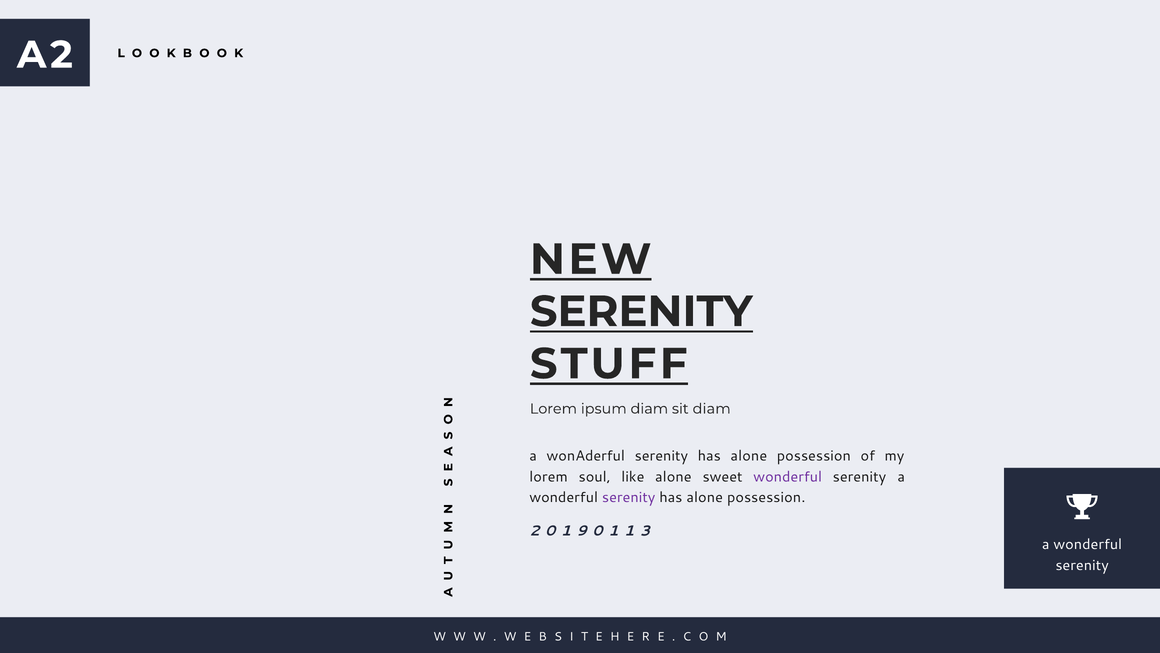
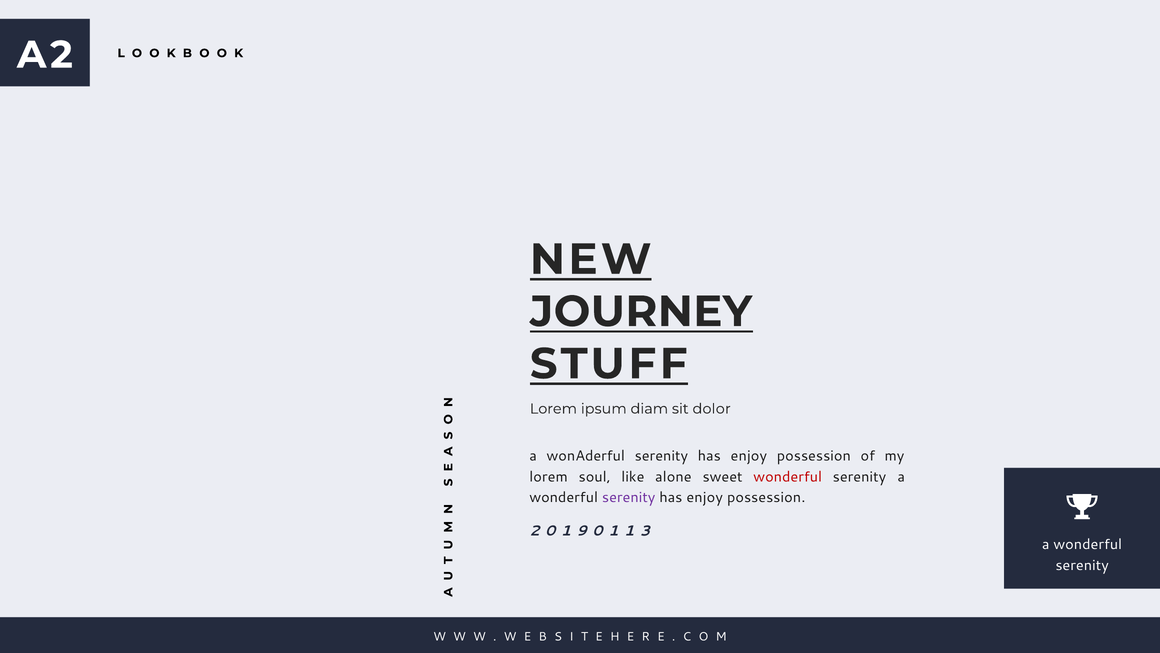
SERENITY at (641, 311): SERENITY -> JOURNEY
sit diam: diam -> dolor
wonAderful serenity has alone: alone -> enjoy
wonderful at (788, 476) colour: purple -> red
alone at (705, 497): alone -> enjoy
